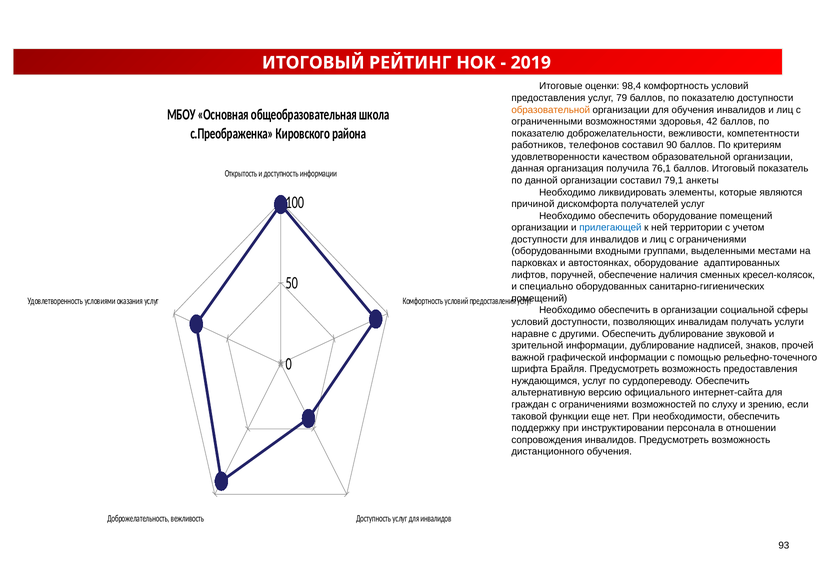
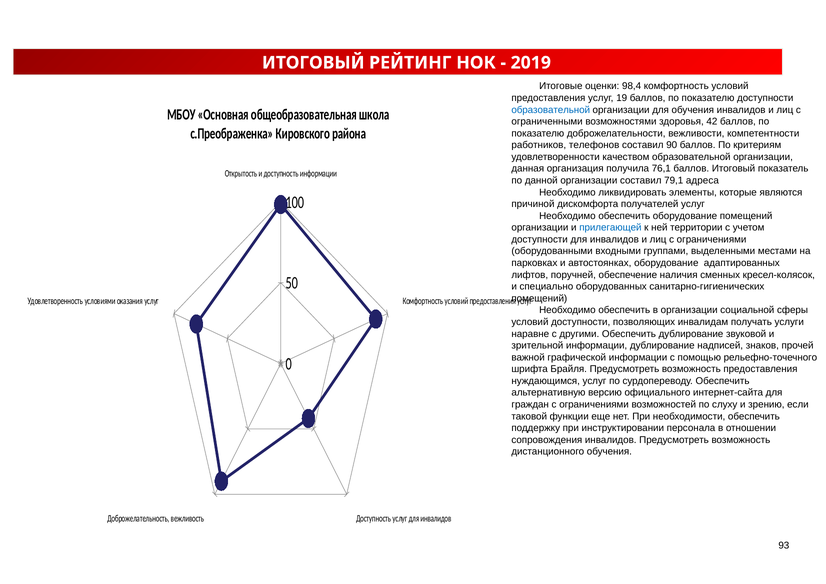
79: 79 -> 19
образовательной at (551, 110) colour: orange -> blue
анкеты: анкеты -> адреса
